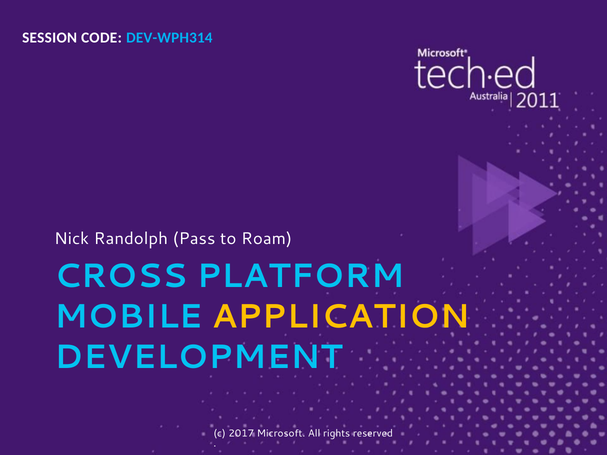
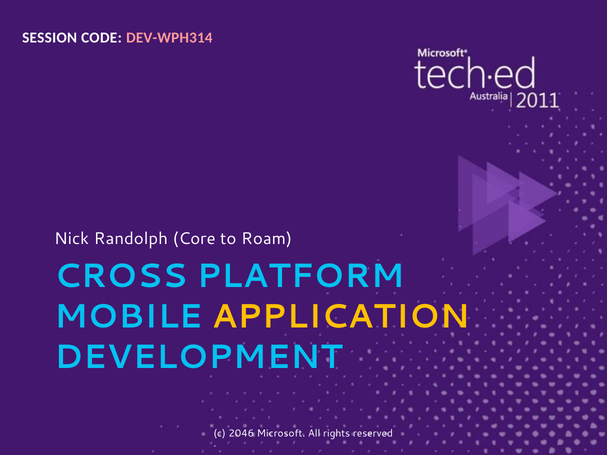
DEV-WPH314 colour: light blue -> pink
Pass: Pass -> Core
2017: 2017 -> 2046
